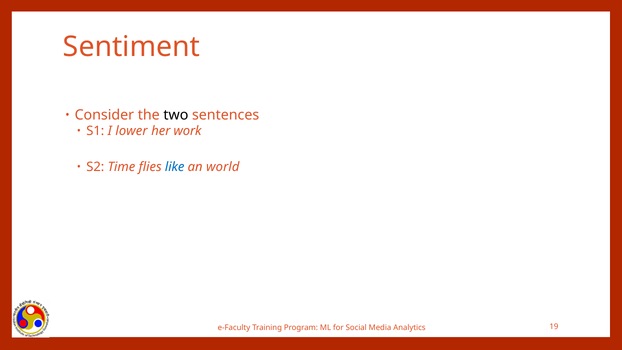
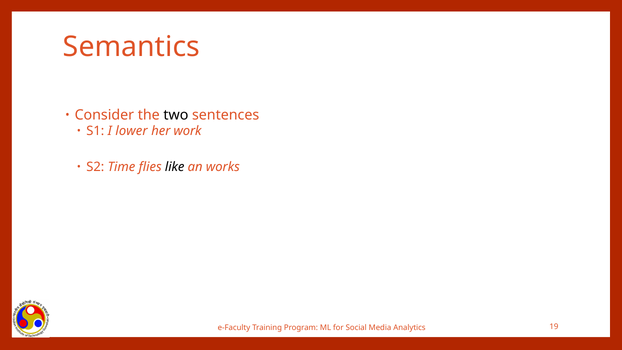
Sentiment: Sentiment -> Semantics
like colour: blue -> black
world: world -> works
